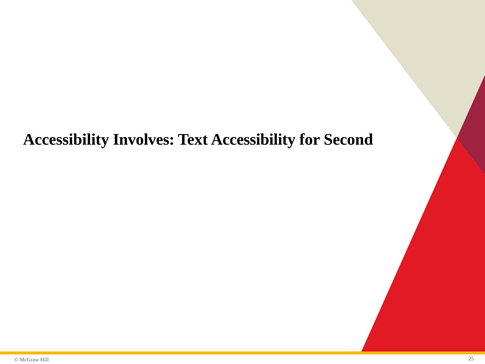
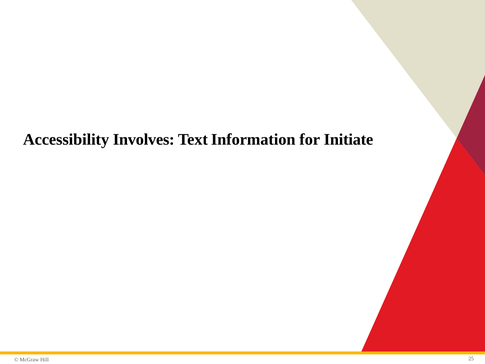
Text Accessibility: Accessibility -> Information
Second: Second -> Initiate
